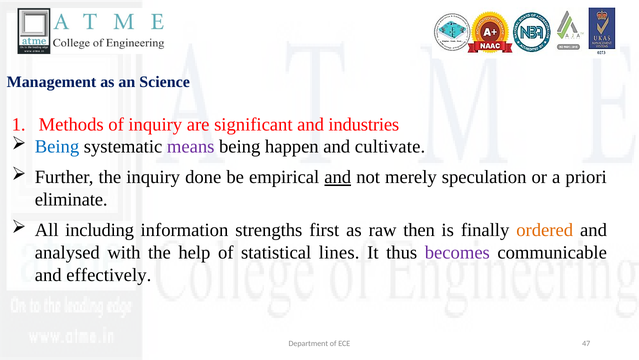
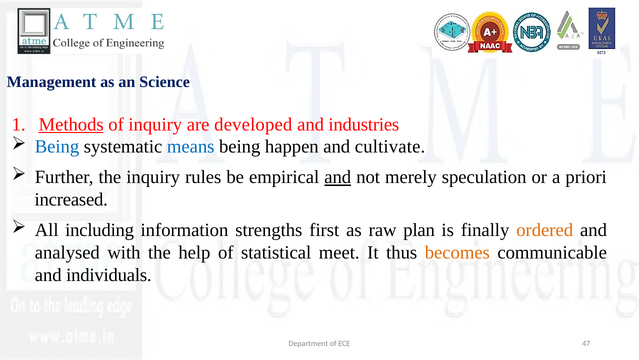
Methods underline: none -> present
significant: significant -> developed
means colour: purple -> blue
done: done -> rules
eliminate: eliminate -> increased
then: then -> plan
lines: lines -> meet
becomes colour: purple -> orange
effectively: effectively -> individuals
